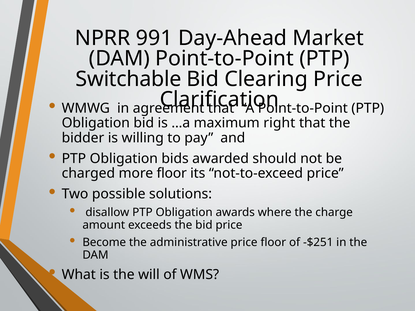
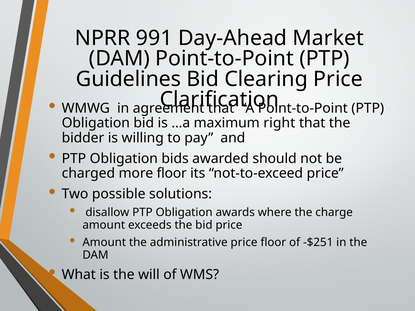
Switchable: Switchable -> Guidelines
Become at (104, 243): Become -> Amount
